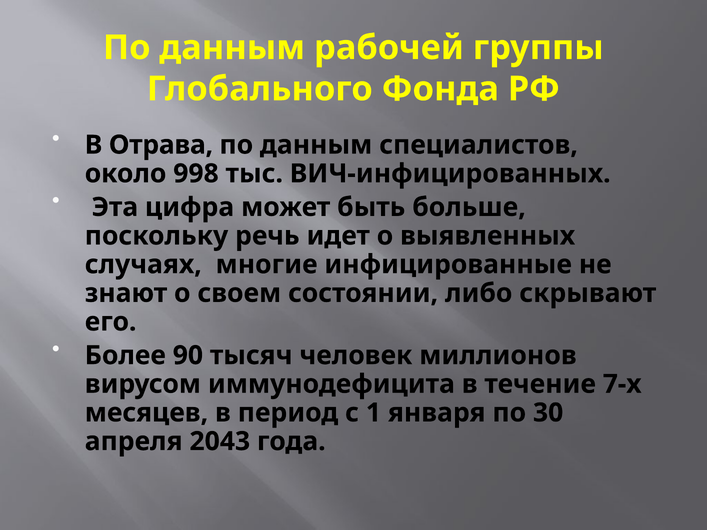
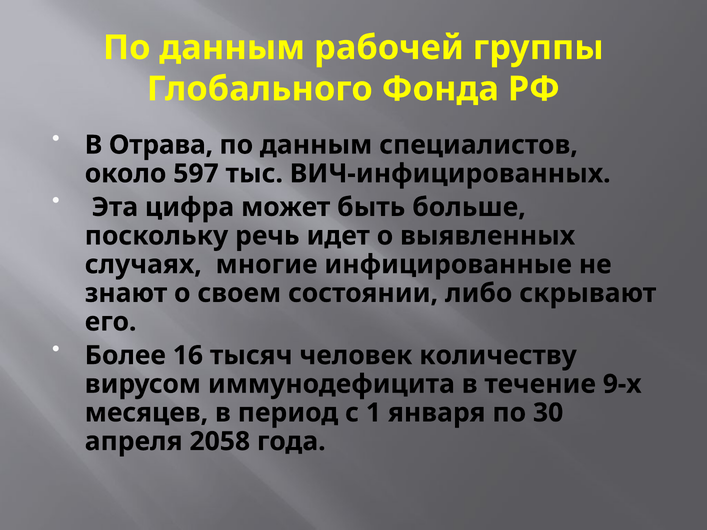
998: 998 -> 597
90: 90 -> 16
миллионов: миллионов -> количеству
7-х: 7-х -> 9-х
2043: 2043 -> 2058
